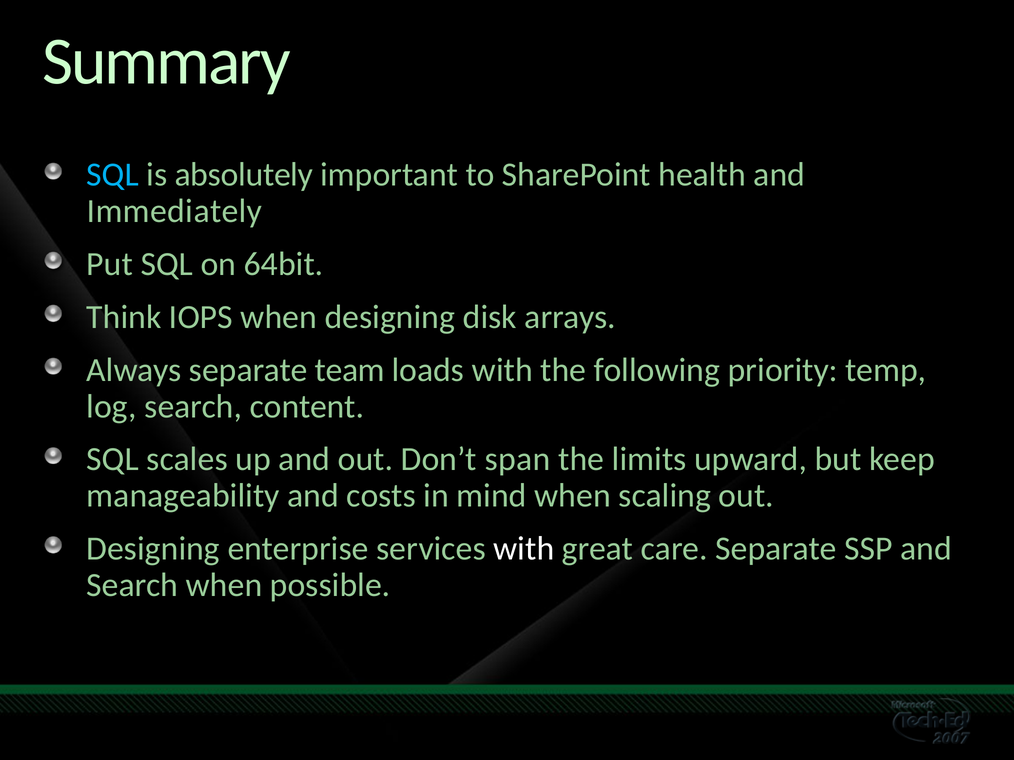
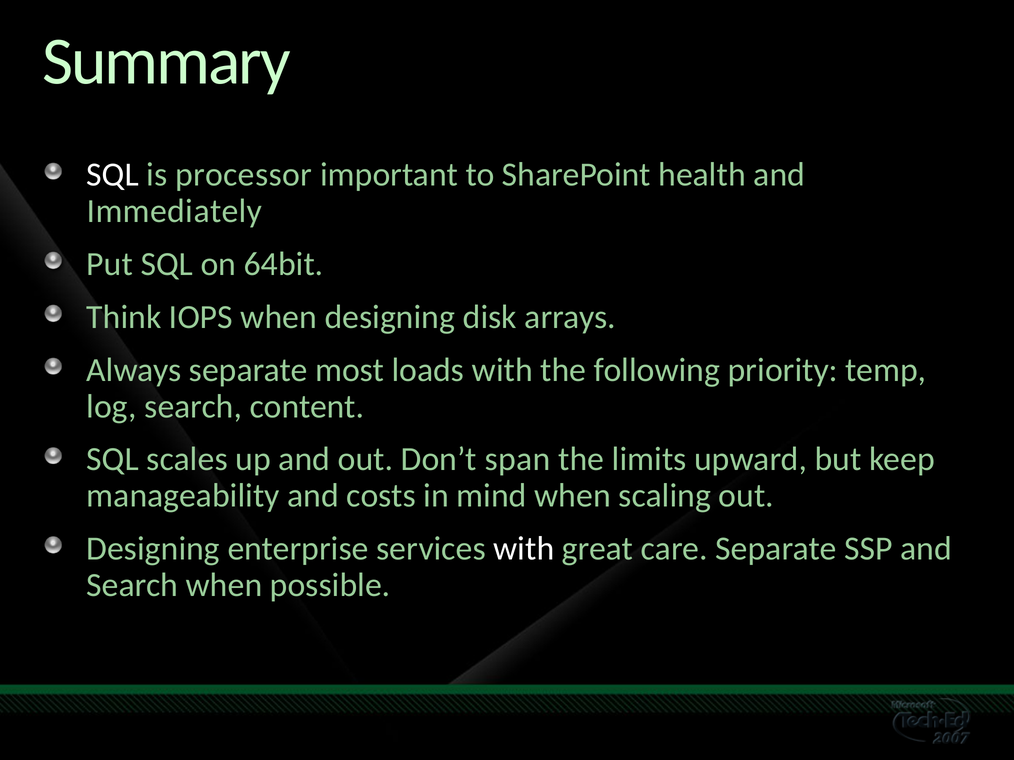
SQL at (113, 175) colour: light blue -> white
absolutely: absolutely -> processor
team: team -> most
